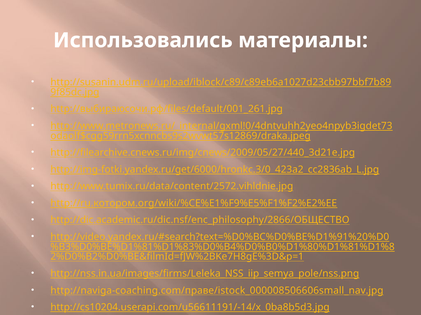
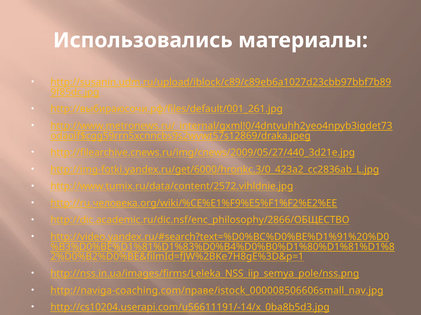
http://ru.котором.org/wiki/%CE%E1%F9%E5%F1%F2%E2%EE: http://ru.котором.org/wiki/%CE%E1%F9%E5%F1%F2%E2%EE -> http://ru.человека.org/wiki/%CE%E1%F9%E5%F1%F2%E2%EE
